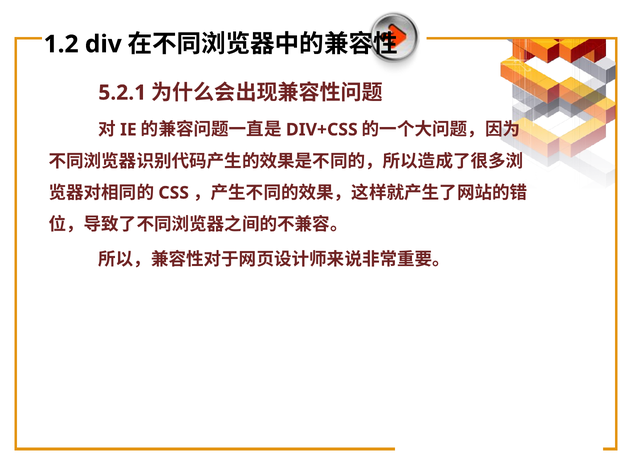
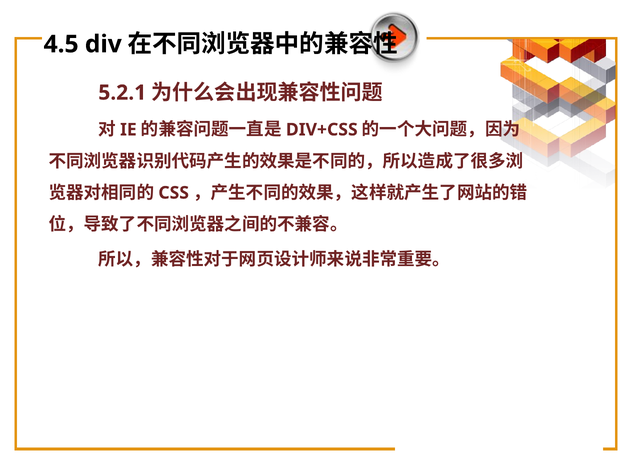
1.2: 1.2 -> 4.5
